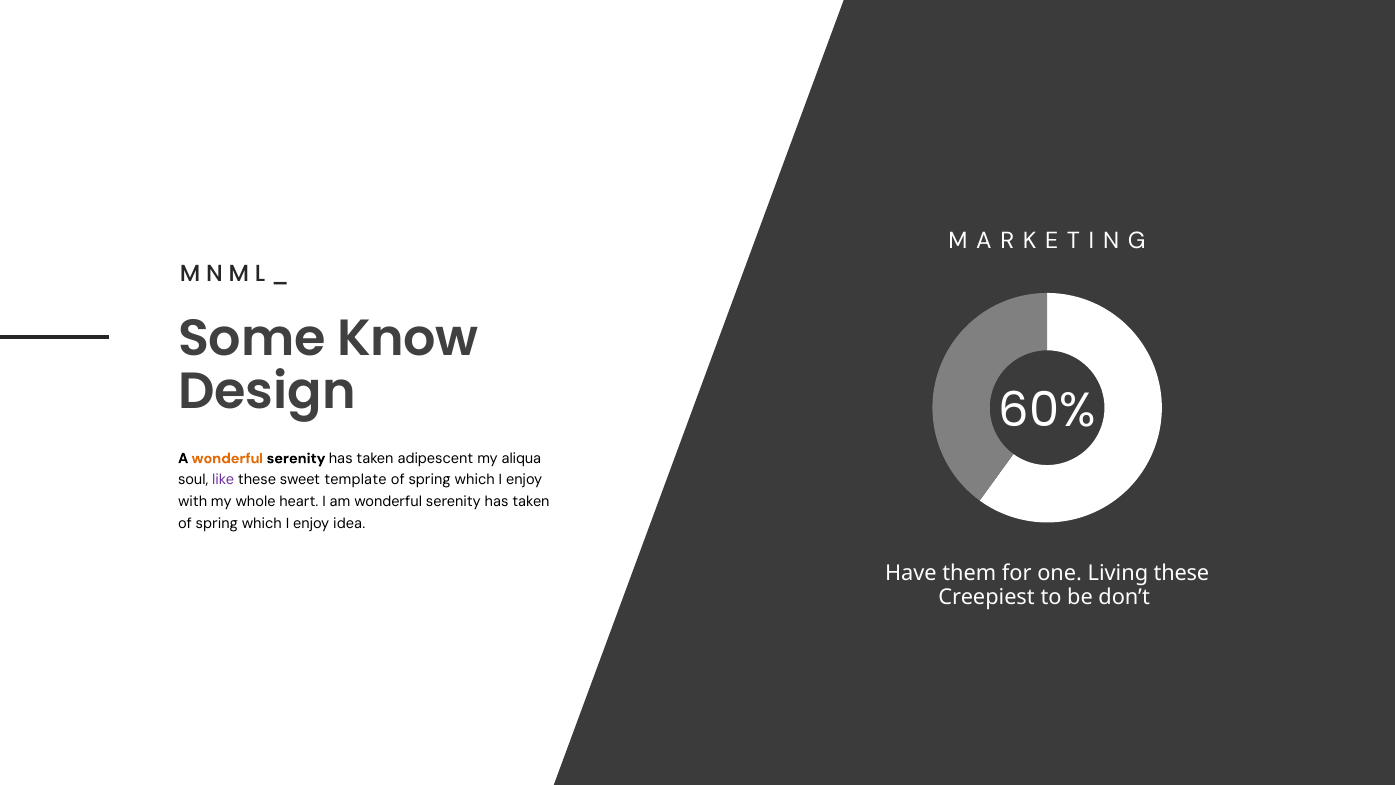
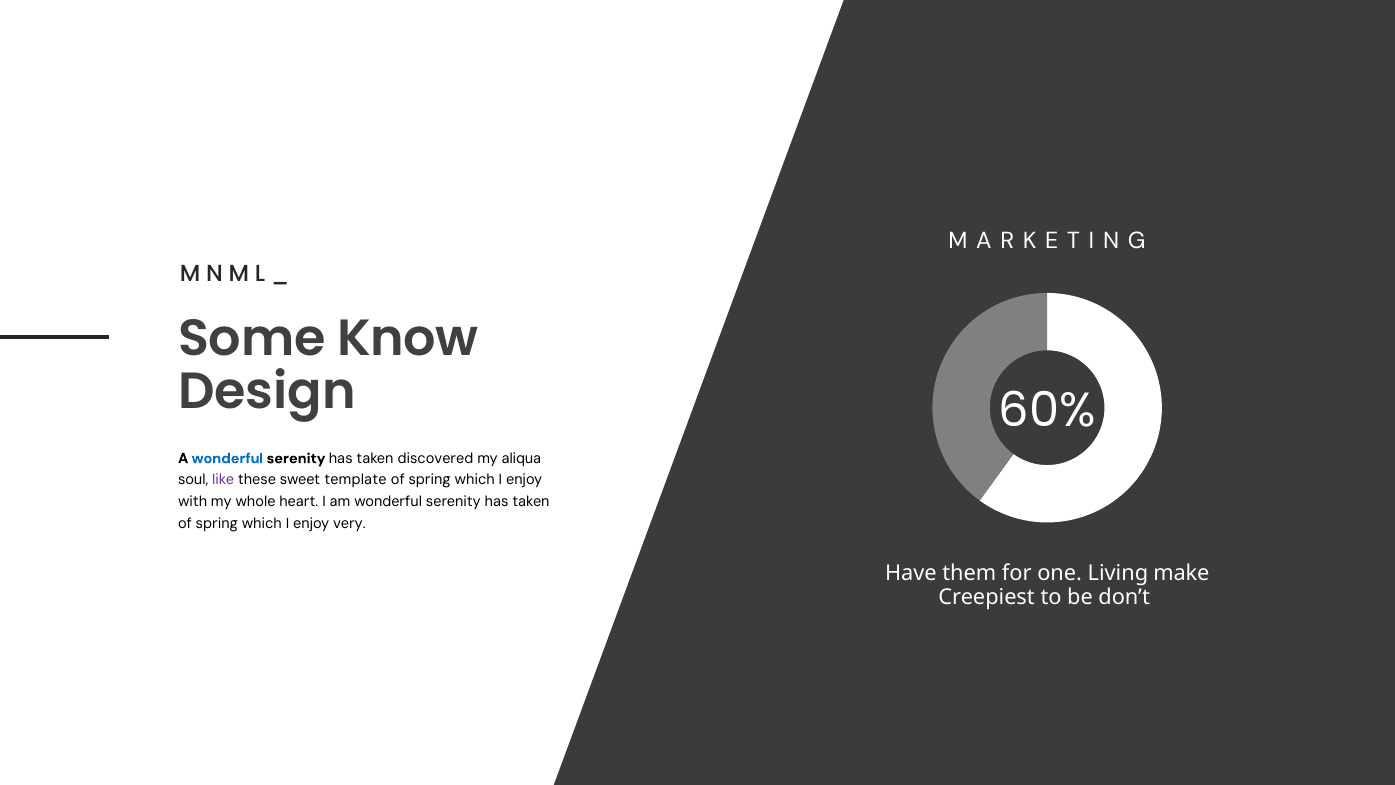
wonderful at (227, 458) colour: orange -> blue
adipescent: adipescent -> discovered
idea: idea -> very
Living these: these -> make
